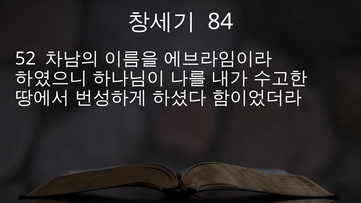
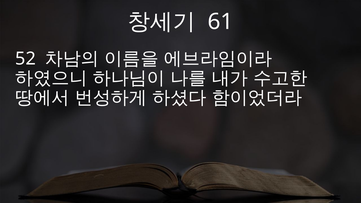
84: 84 -> 61
